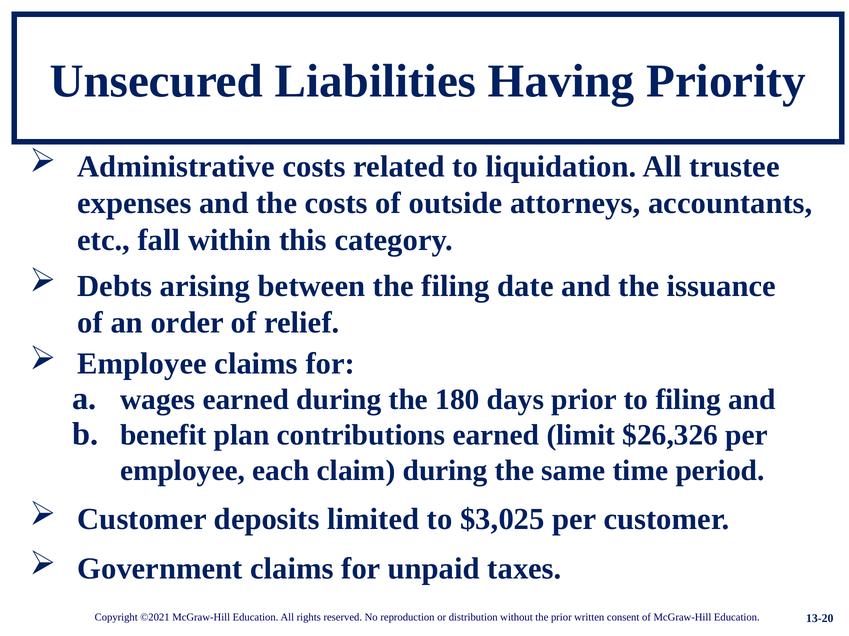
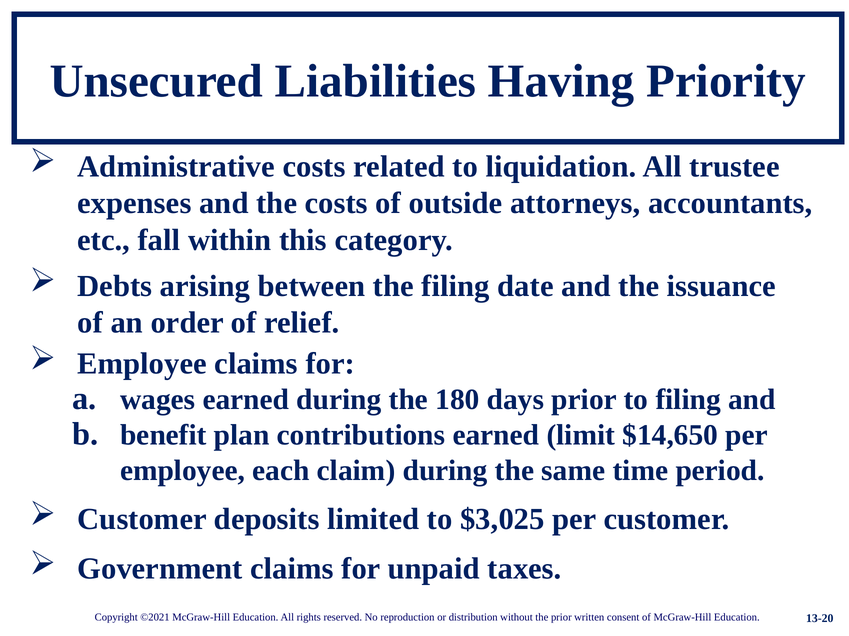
$26,326: $26,326 -> $14,650
